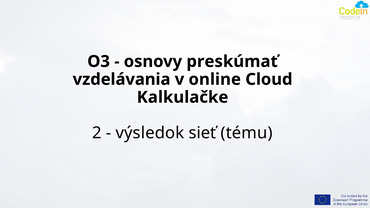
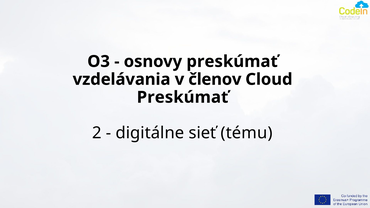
online: online -> členov
Kalkulačke at (183, 97): Kalkulačke -> Preskúmať
výsledok: výsledok -> digitálne
